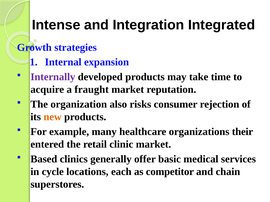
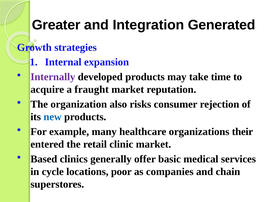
Intense: Intense -> Greater
Integrated: Integrated -> Generated
new colour: orange -> blue
each: each -> poor
competitor: competitor -> companies
